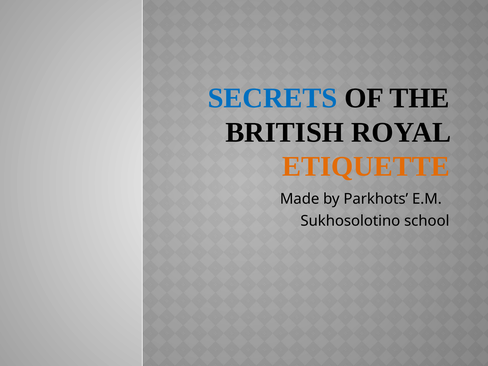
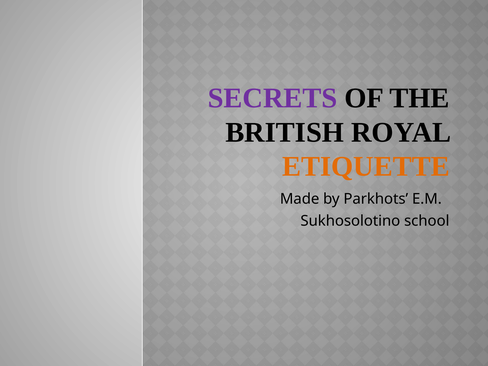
SECRETS colour: blue -> purple
